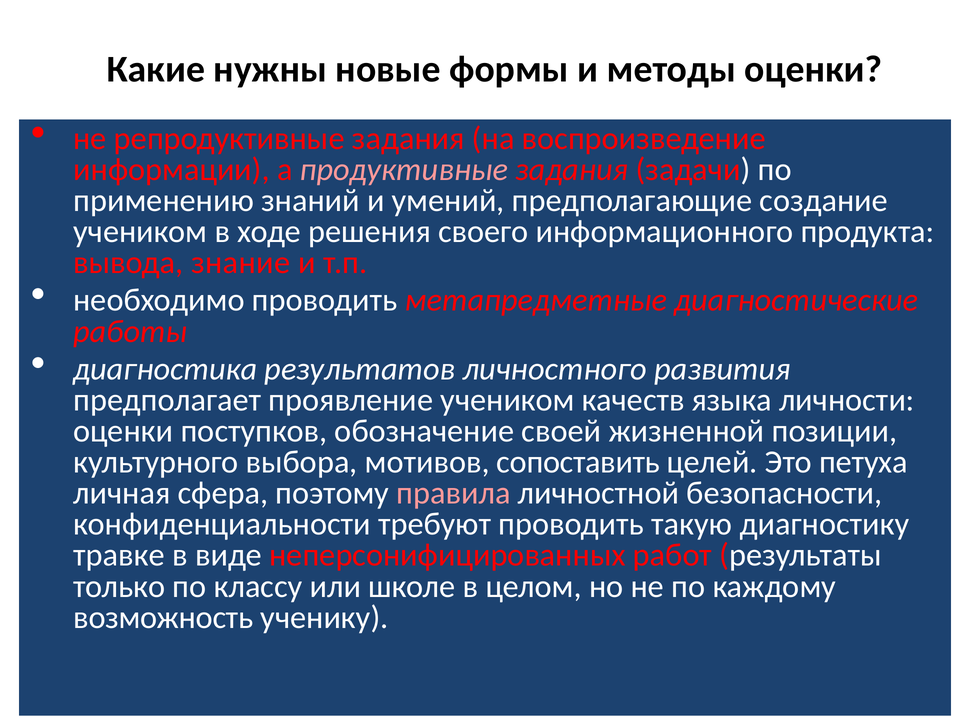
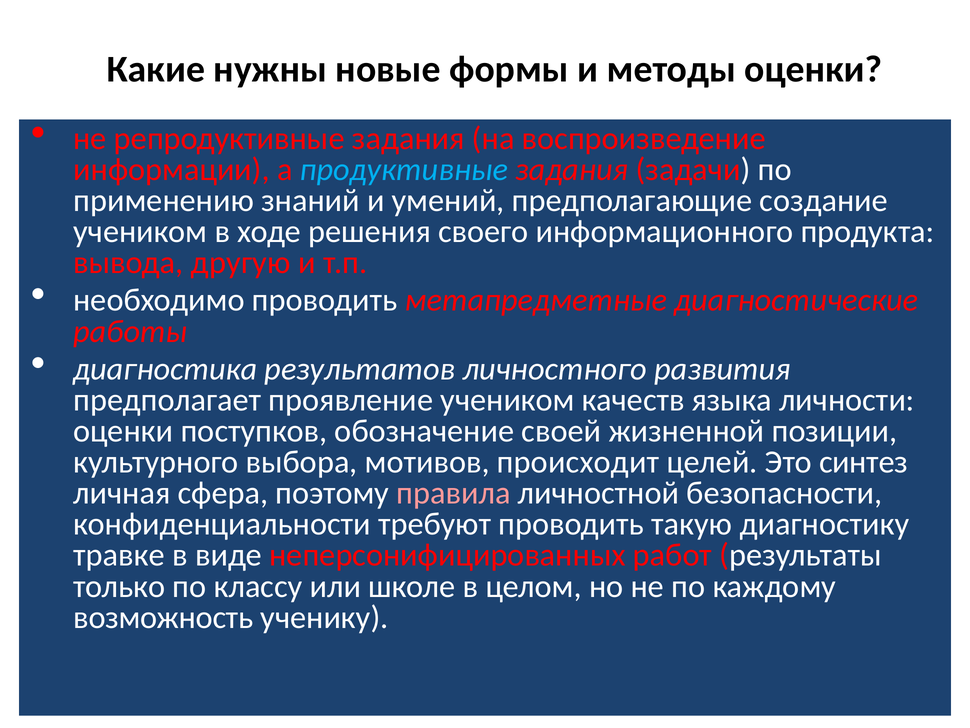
продуктивные colour: pink -> light blue
знание: знание -> другую
сопоставить: сопоставить -> происходит
петуха: петуха -> синтез
